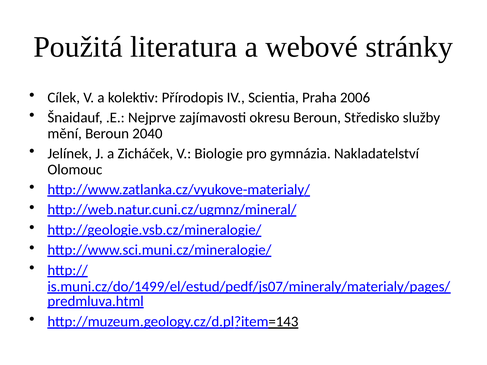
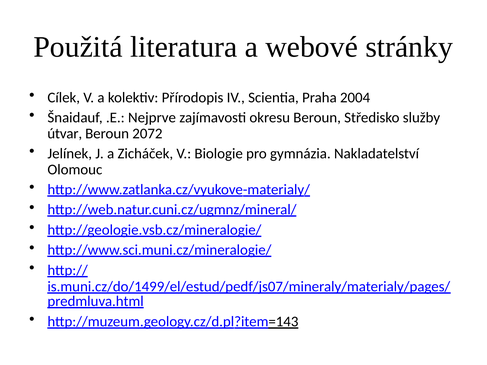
2006: 2006 -> 2004
mění: mění -> útvar
2040: 2040 -> 2072
